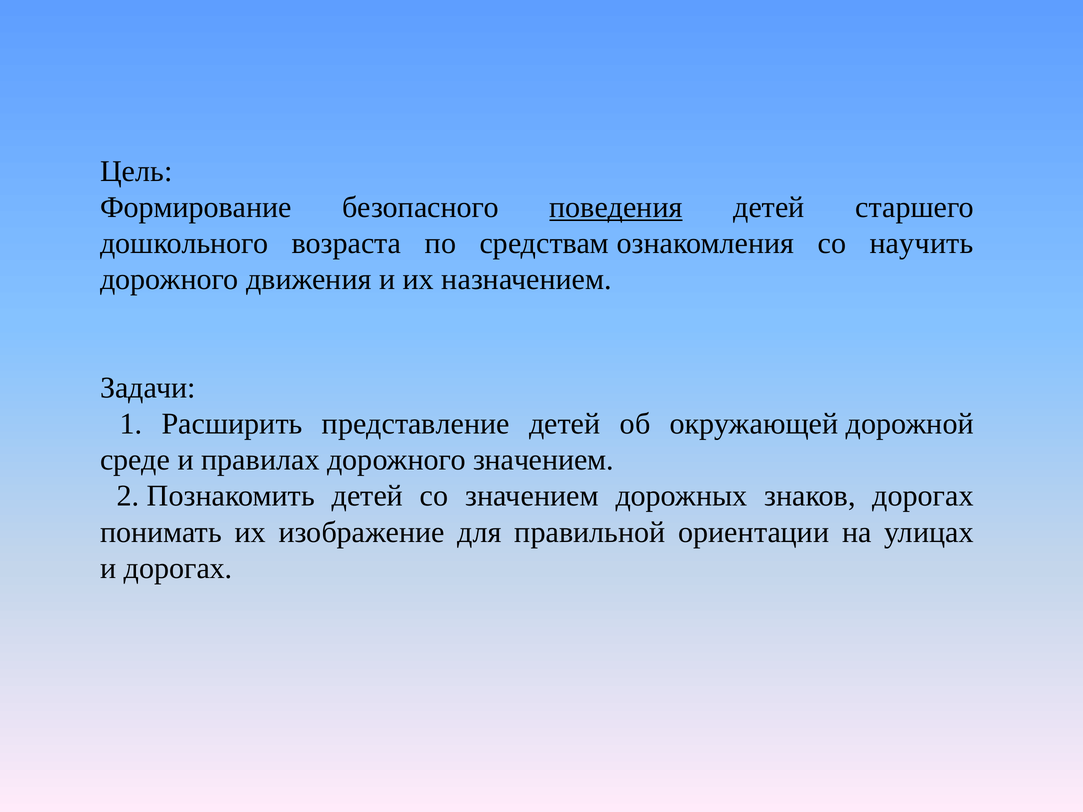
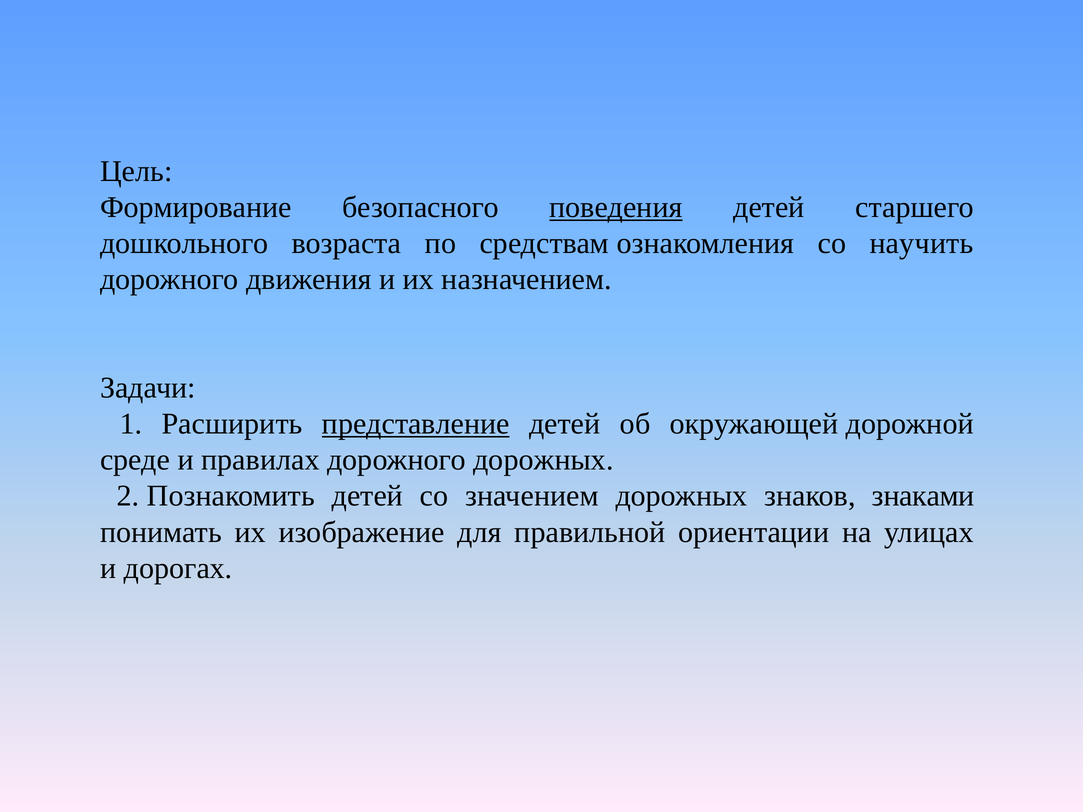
представление underline: none -> present
дорожного значением: значением -> дорожных
знаков дорогах: дорогах -> знаками
